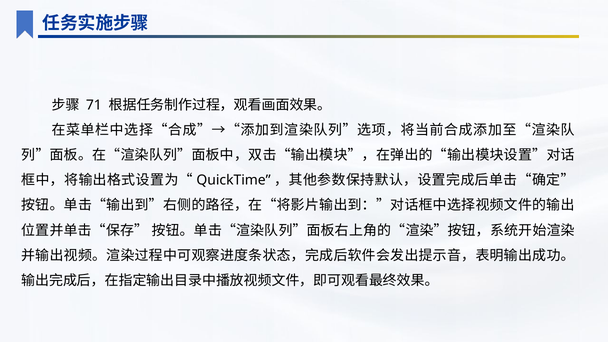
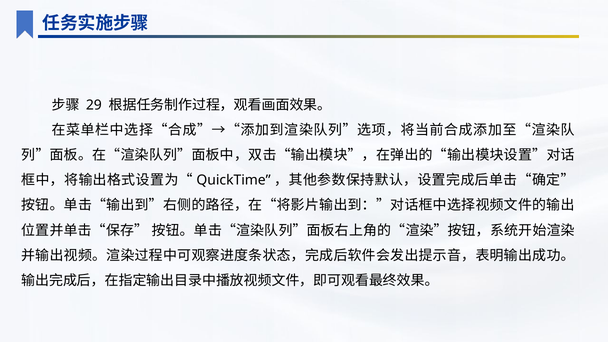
71: 71 -> 29
